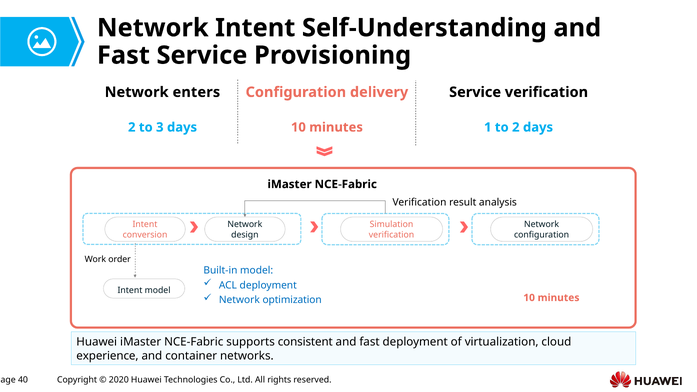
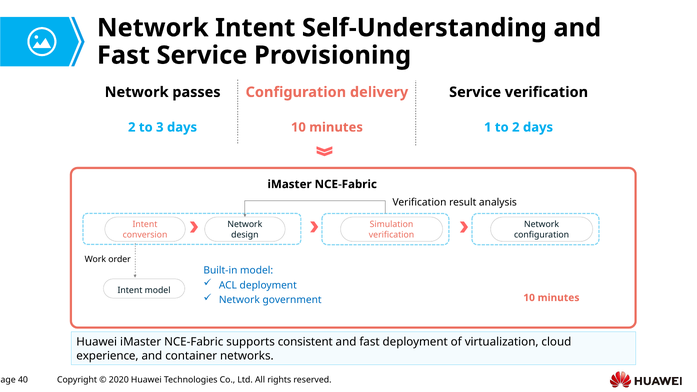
enters: enters -> passes
optimization: optimization -> government
